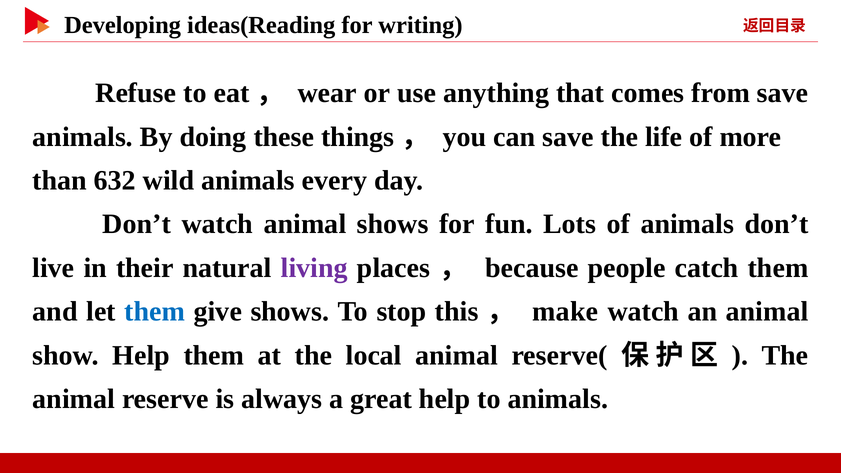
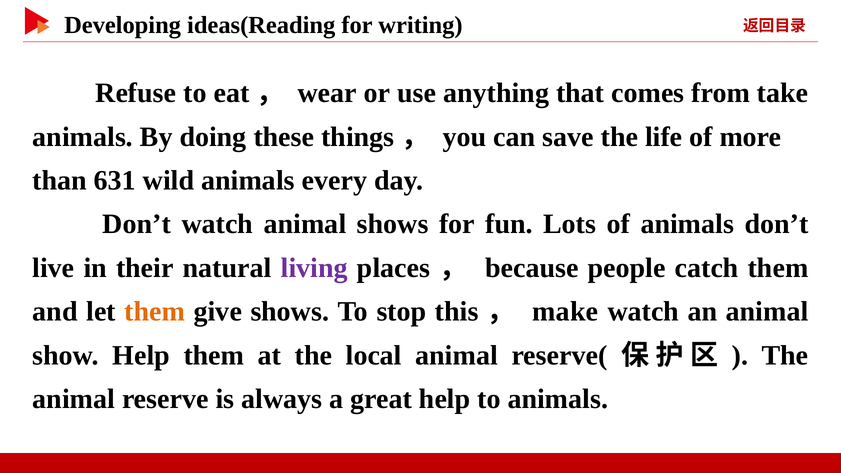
from save: save -> take
632: 632 -> 631
them at (155, 312) colour: blue -> orange
